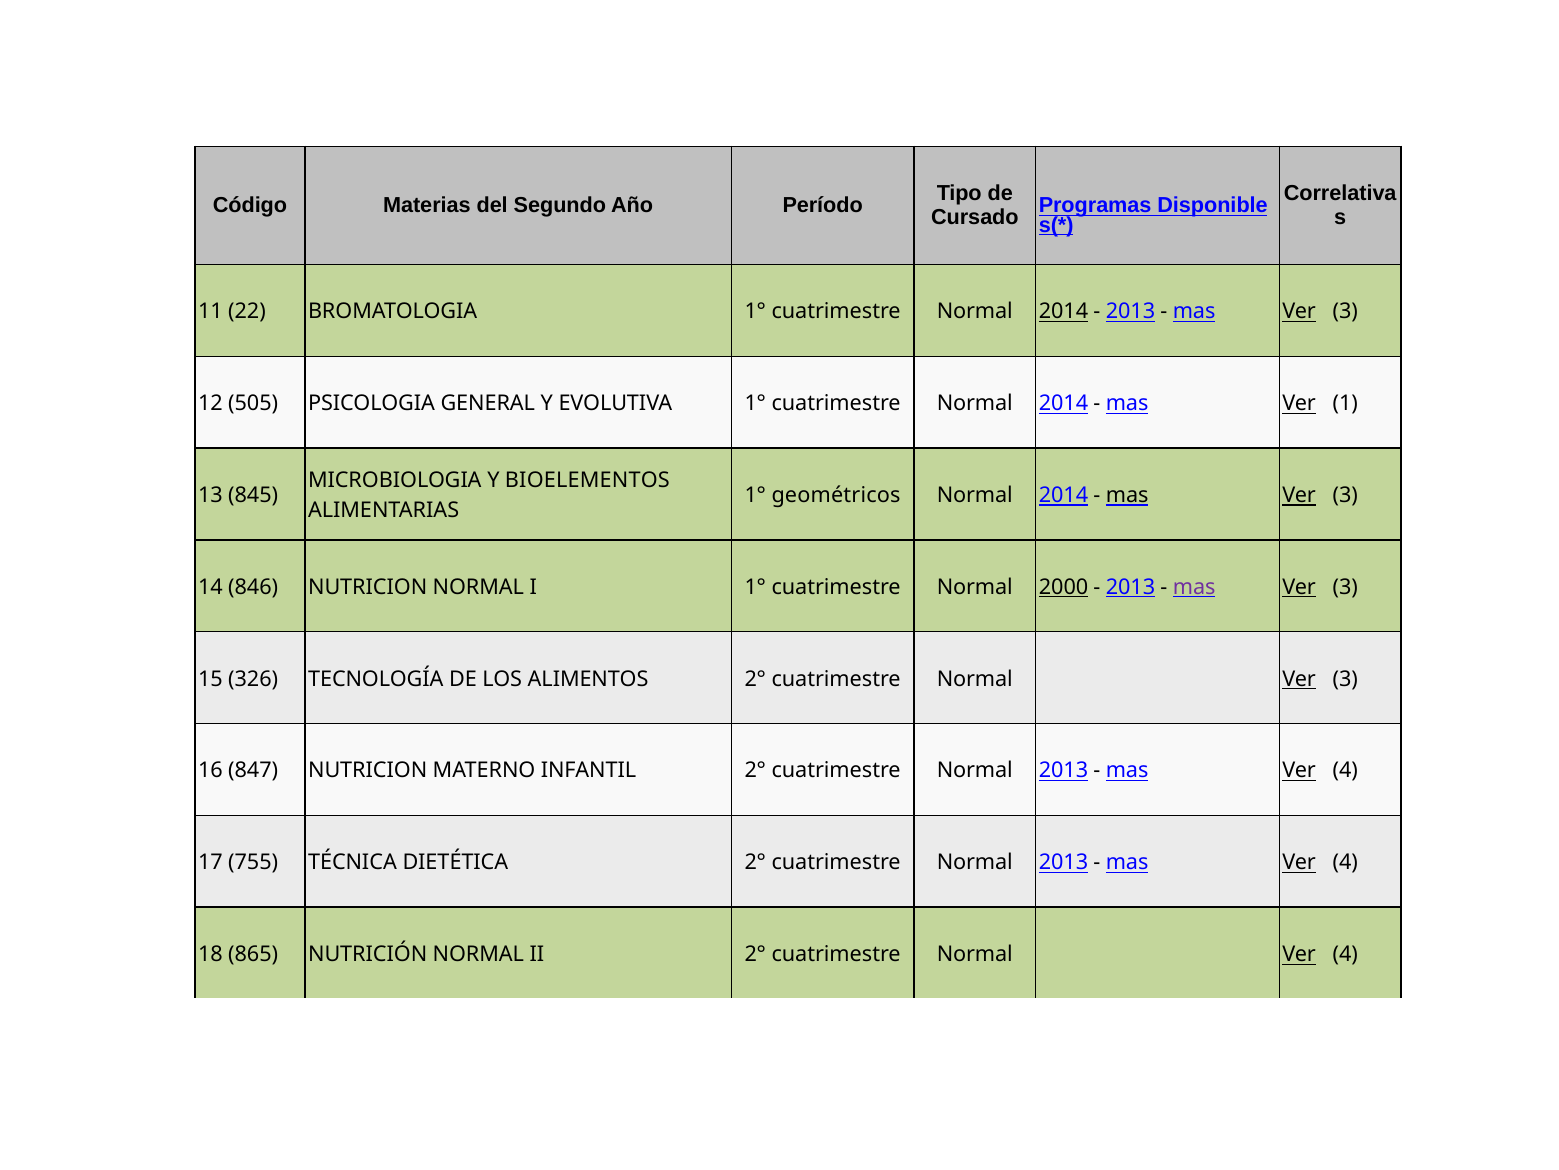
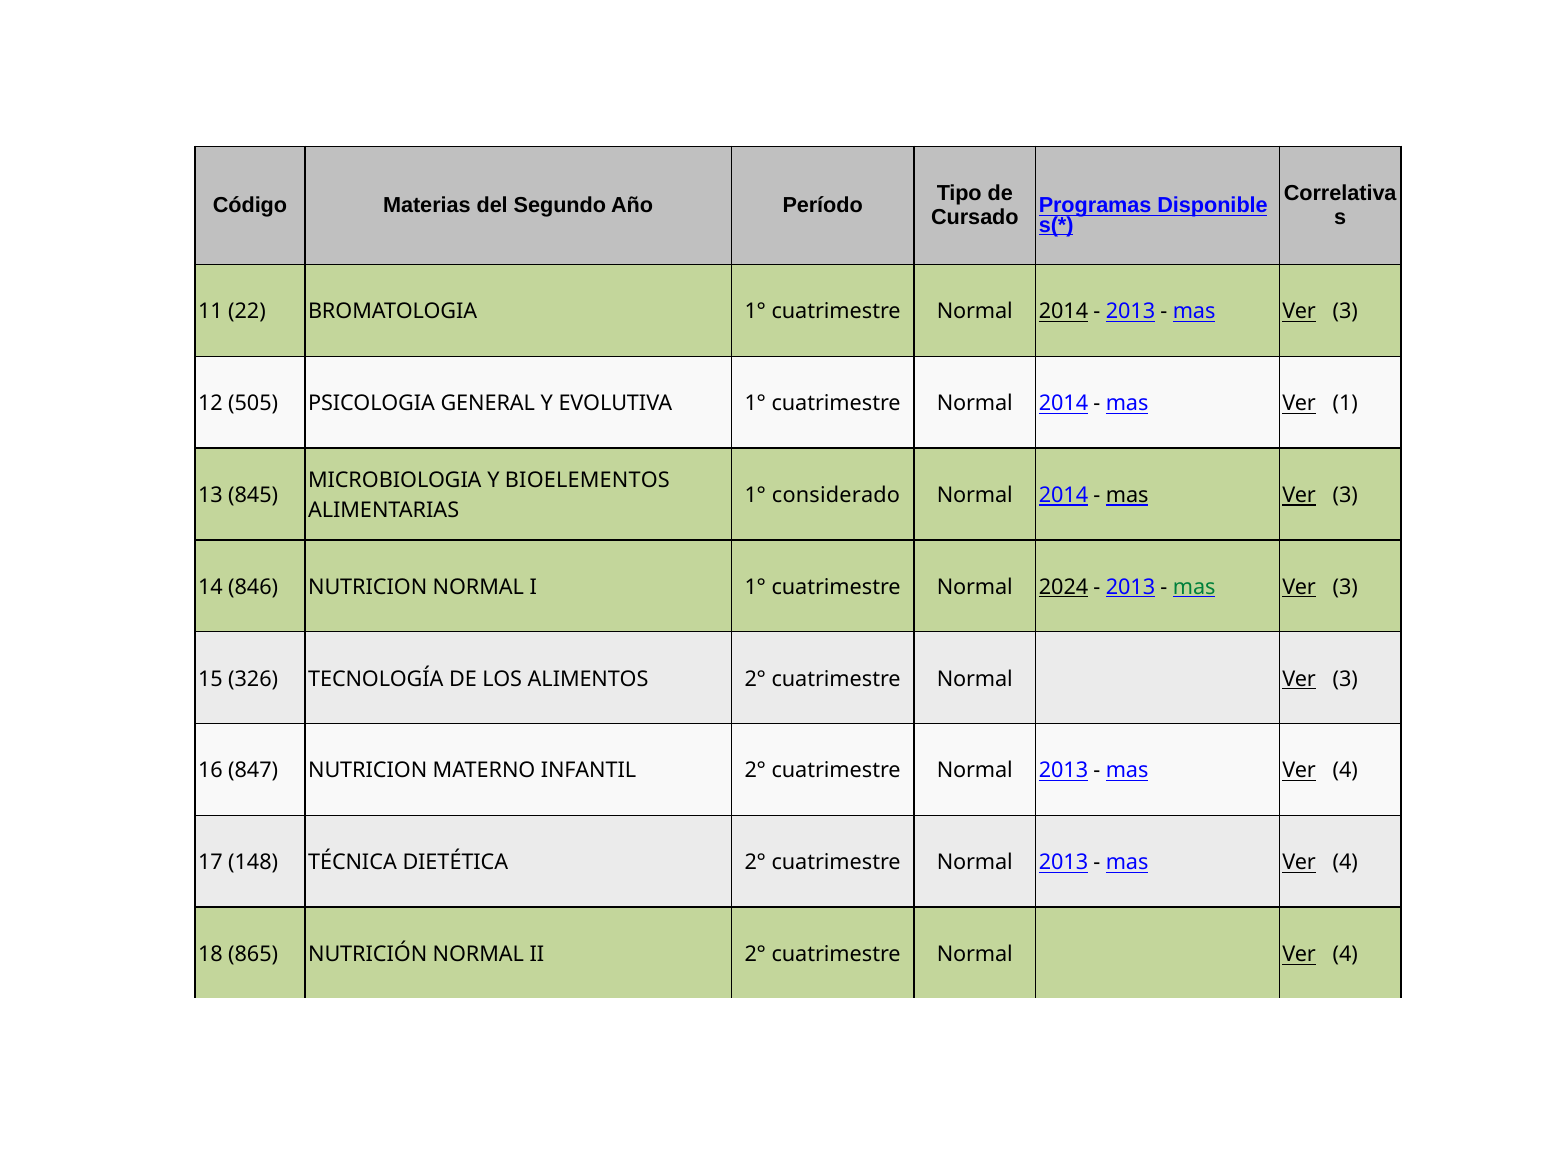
geométricos: geométricos -> considerado
2000: 2000 -> 2024
mas at (1194, 587) colour: purple -> green
755: 755 -> 148
